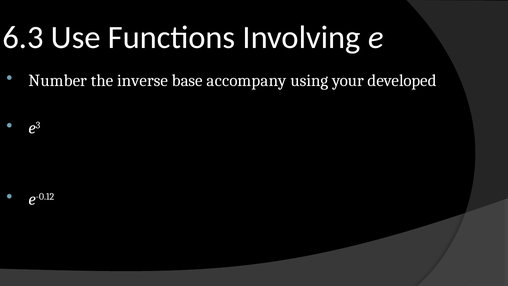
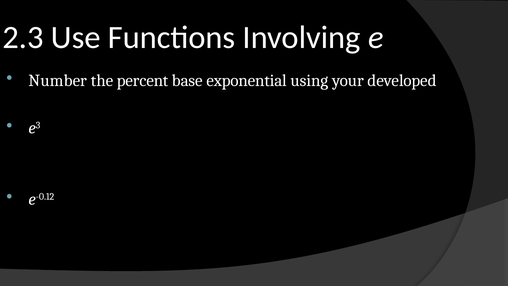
6.3: 6.3 -> 2.3
inverse: inverse -> percent
accompany: accompany -> exponential
